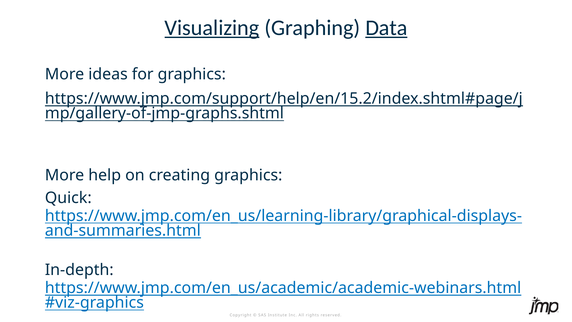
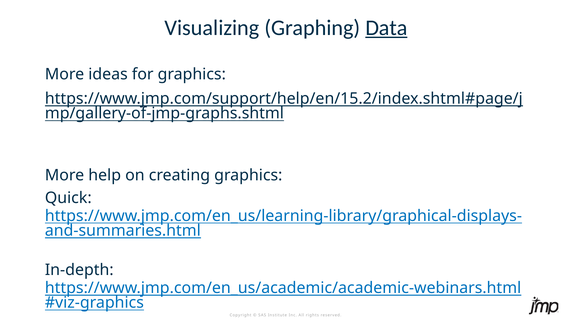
Visualizing underline: present -> none
